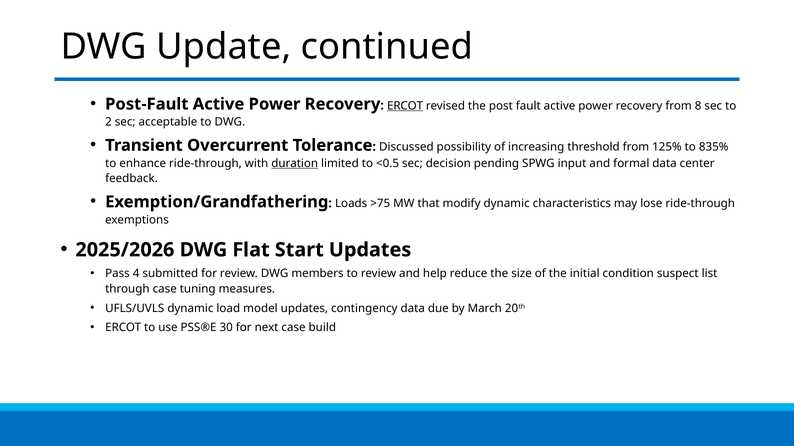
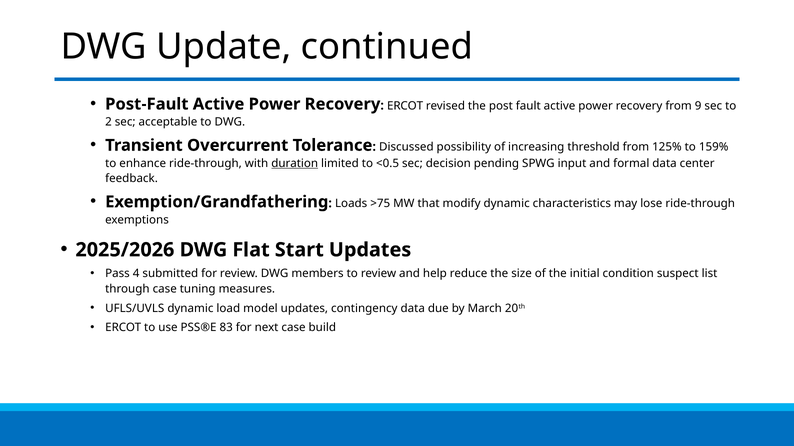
ERCOT at (405, 106) underline: present -> none
8: 8 -> 9
835%: 835% -> 159%
30: 30 -> 83
